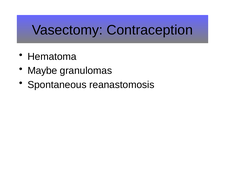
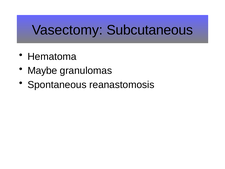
Contraception: Contraception -> Subcutaneous
